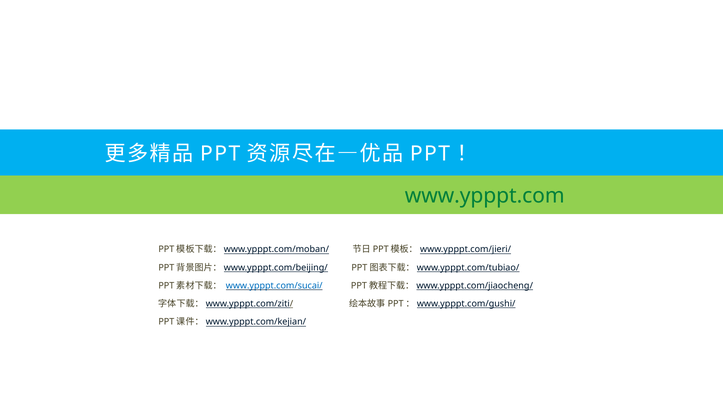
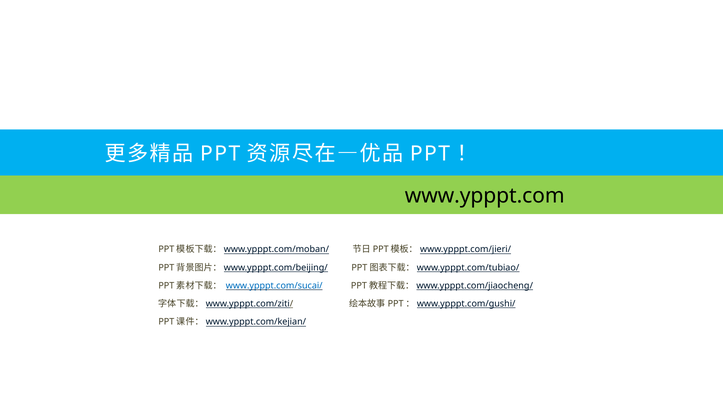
www.ypppt.com colour: green -> black
